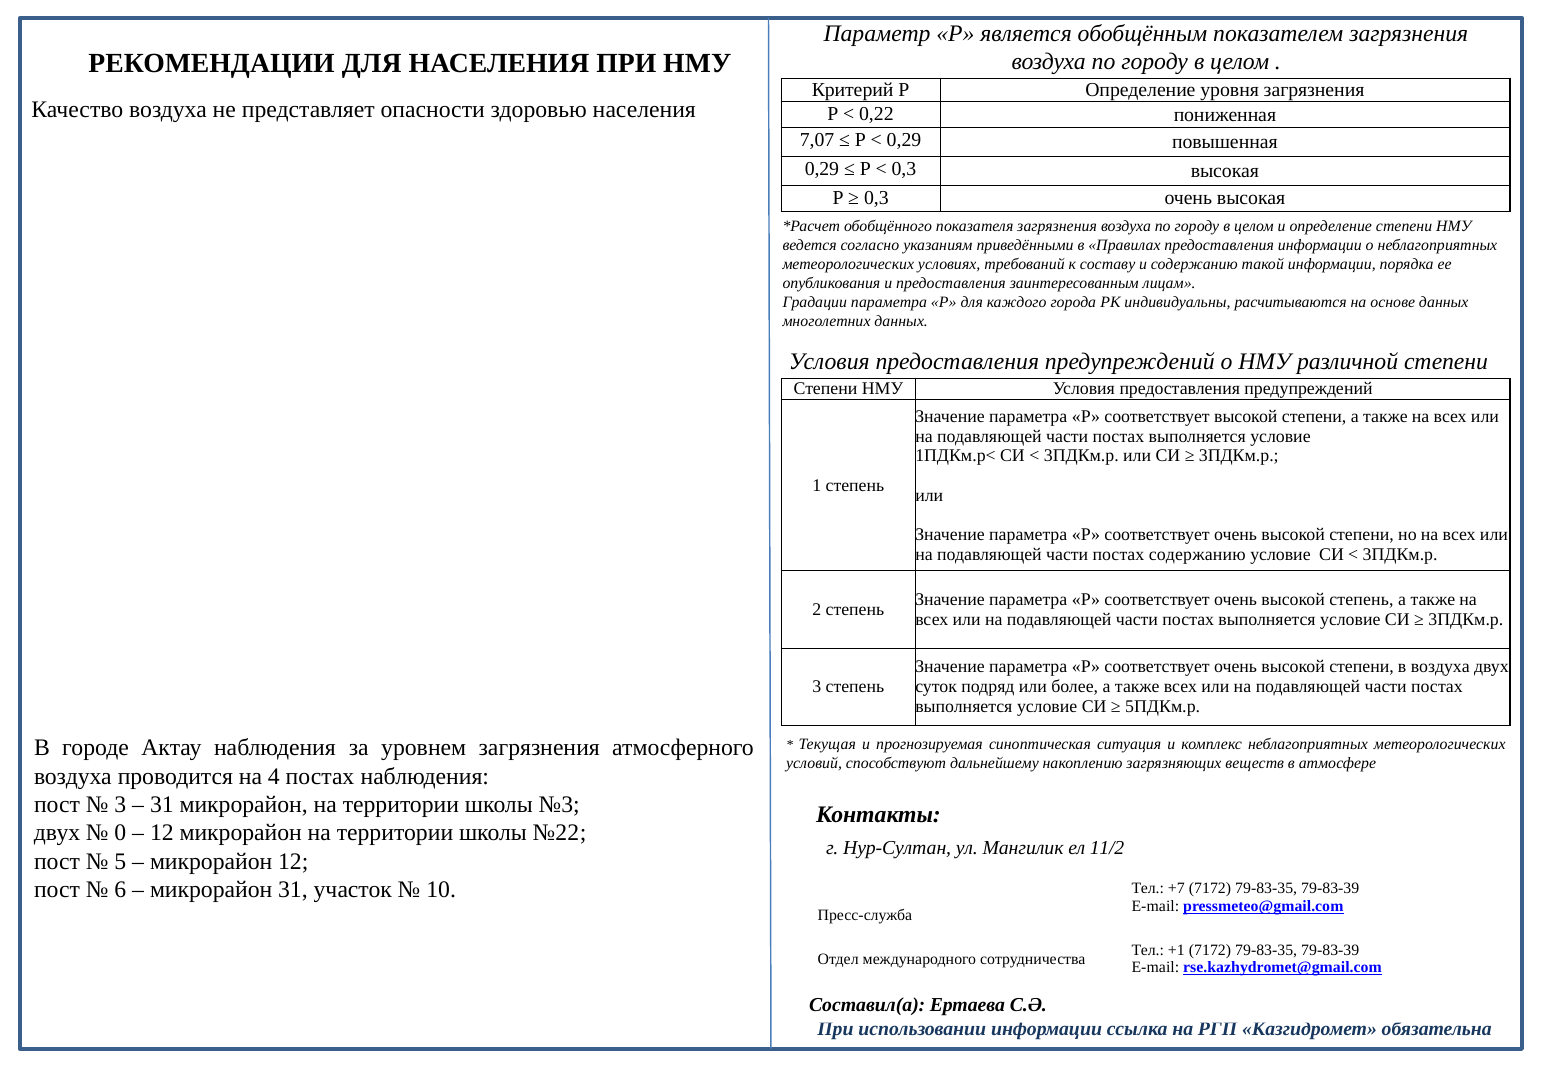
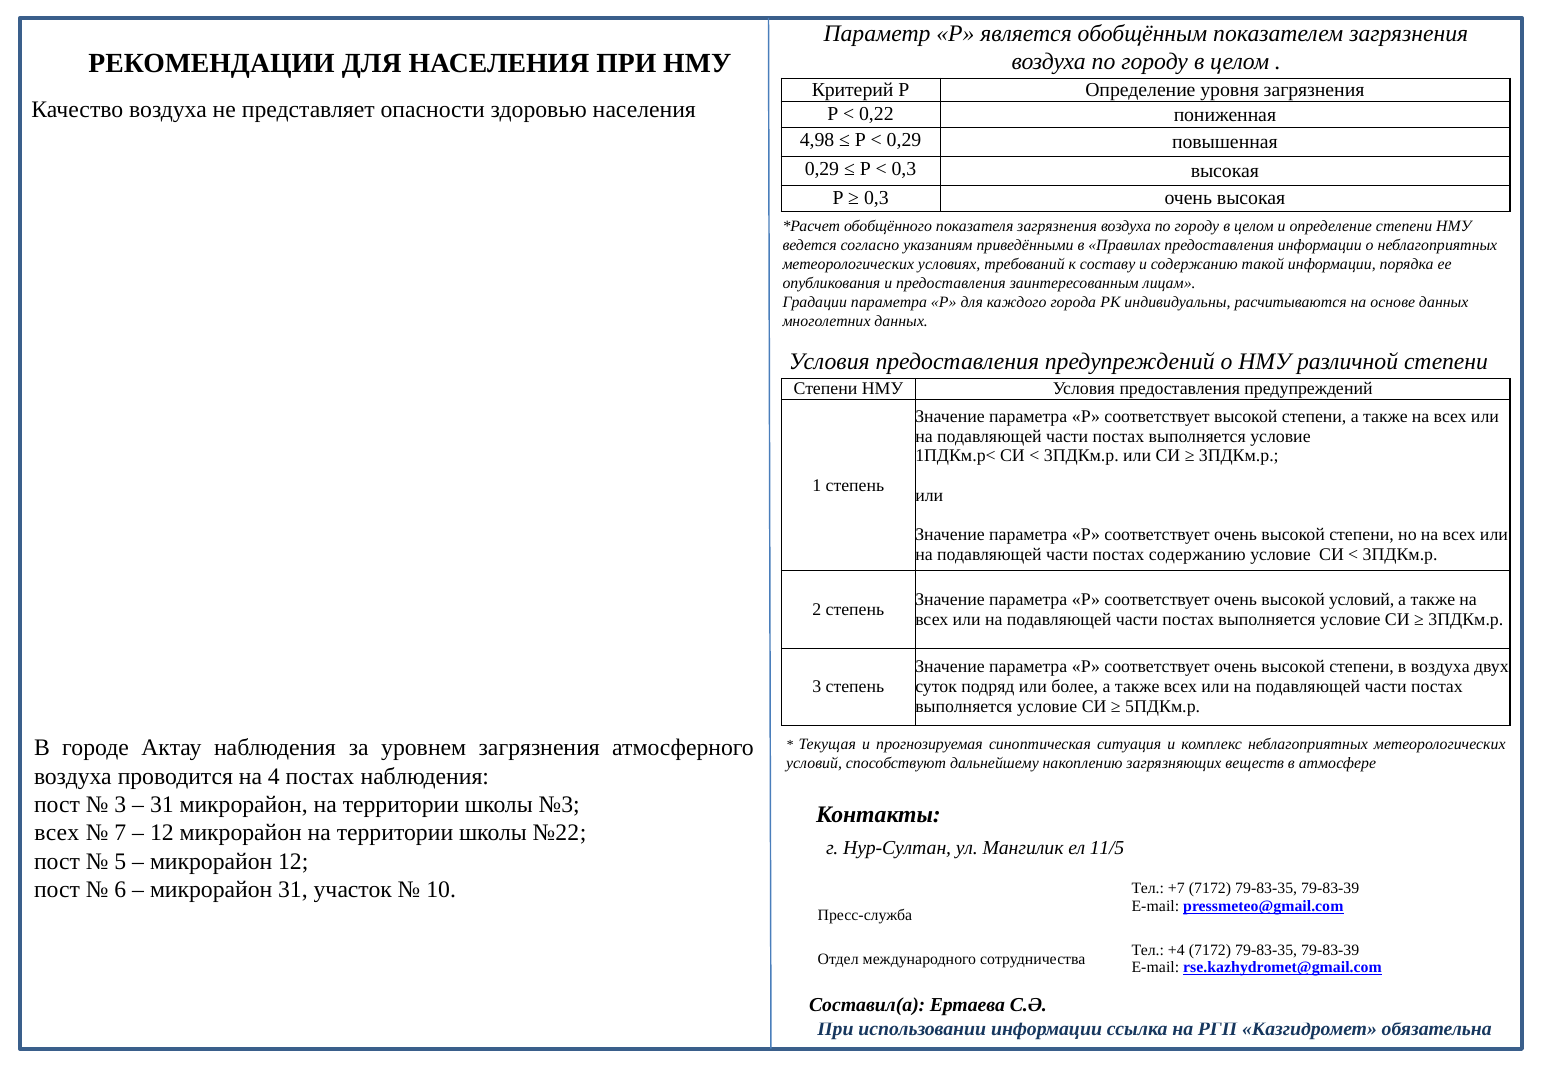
7,07: 7,07 -> 4,98
высокой степень: степень -> условий
двух at (57, 834): двух -> всех
0: 0 -> 7
11/2: 11/2 -> 11/5
+1: +1 -> +4
